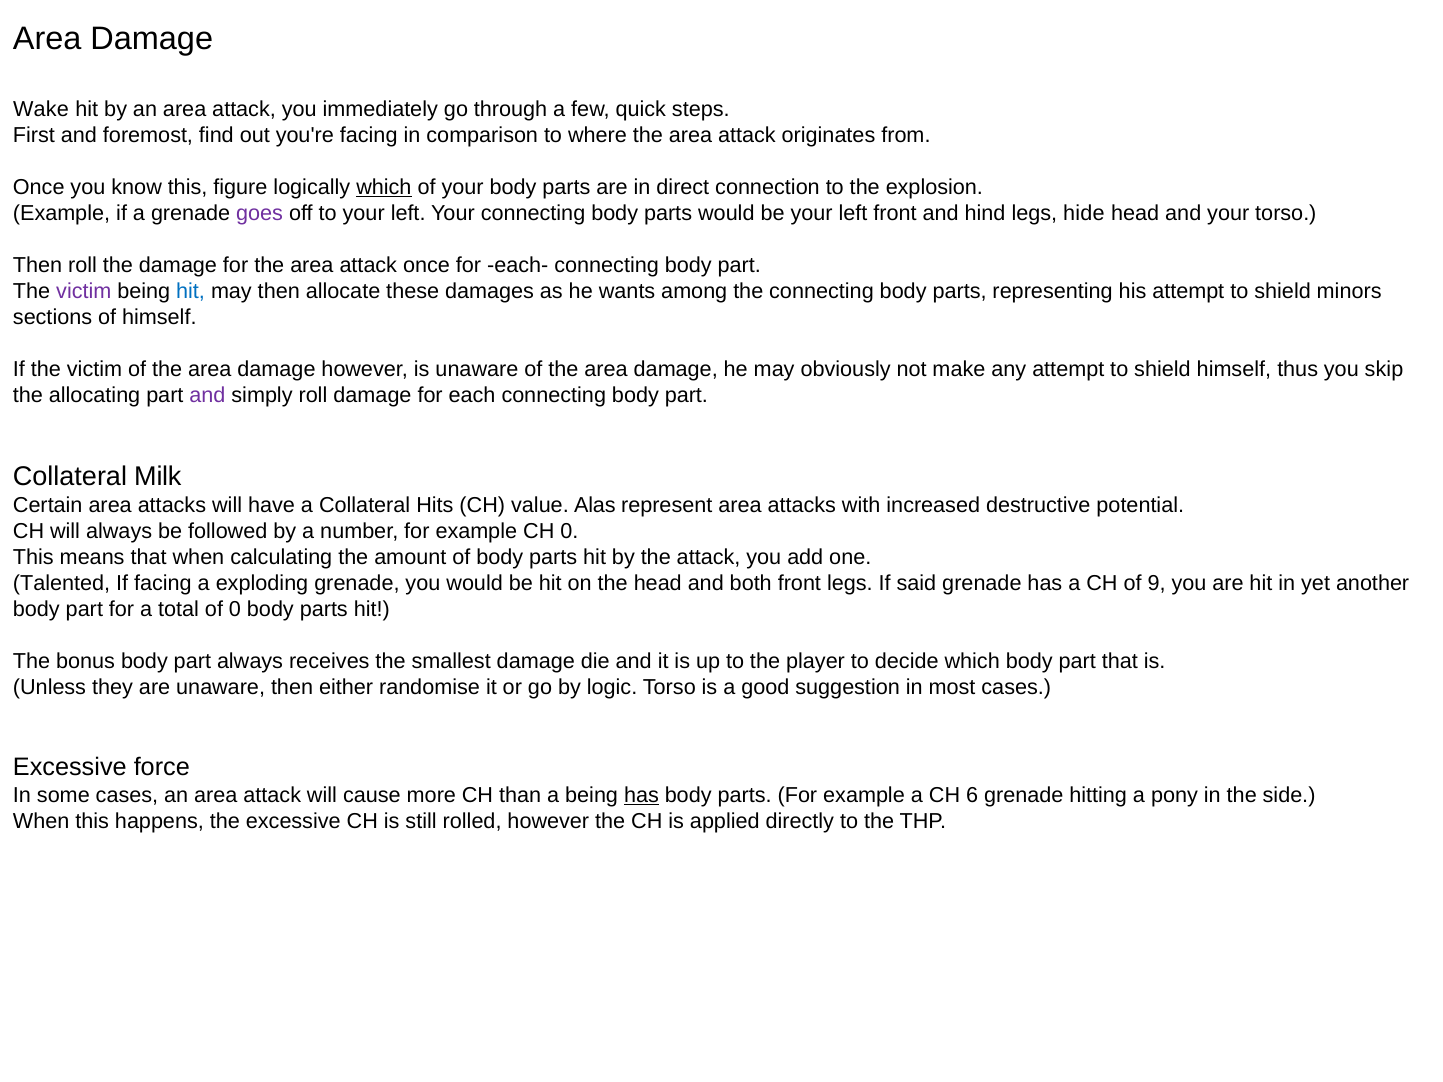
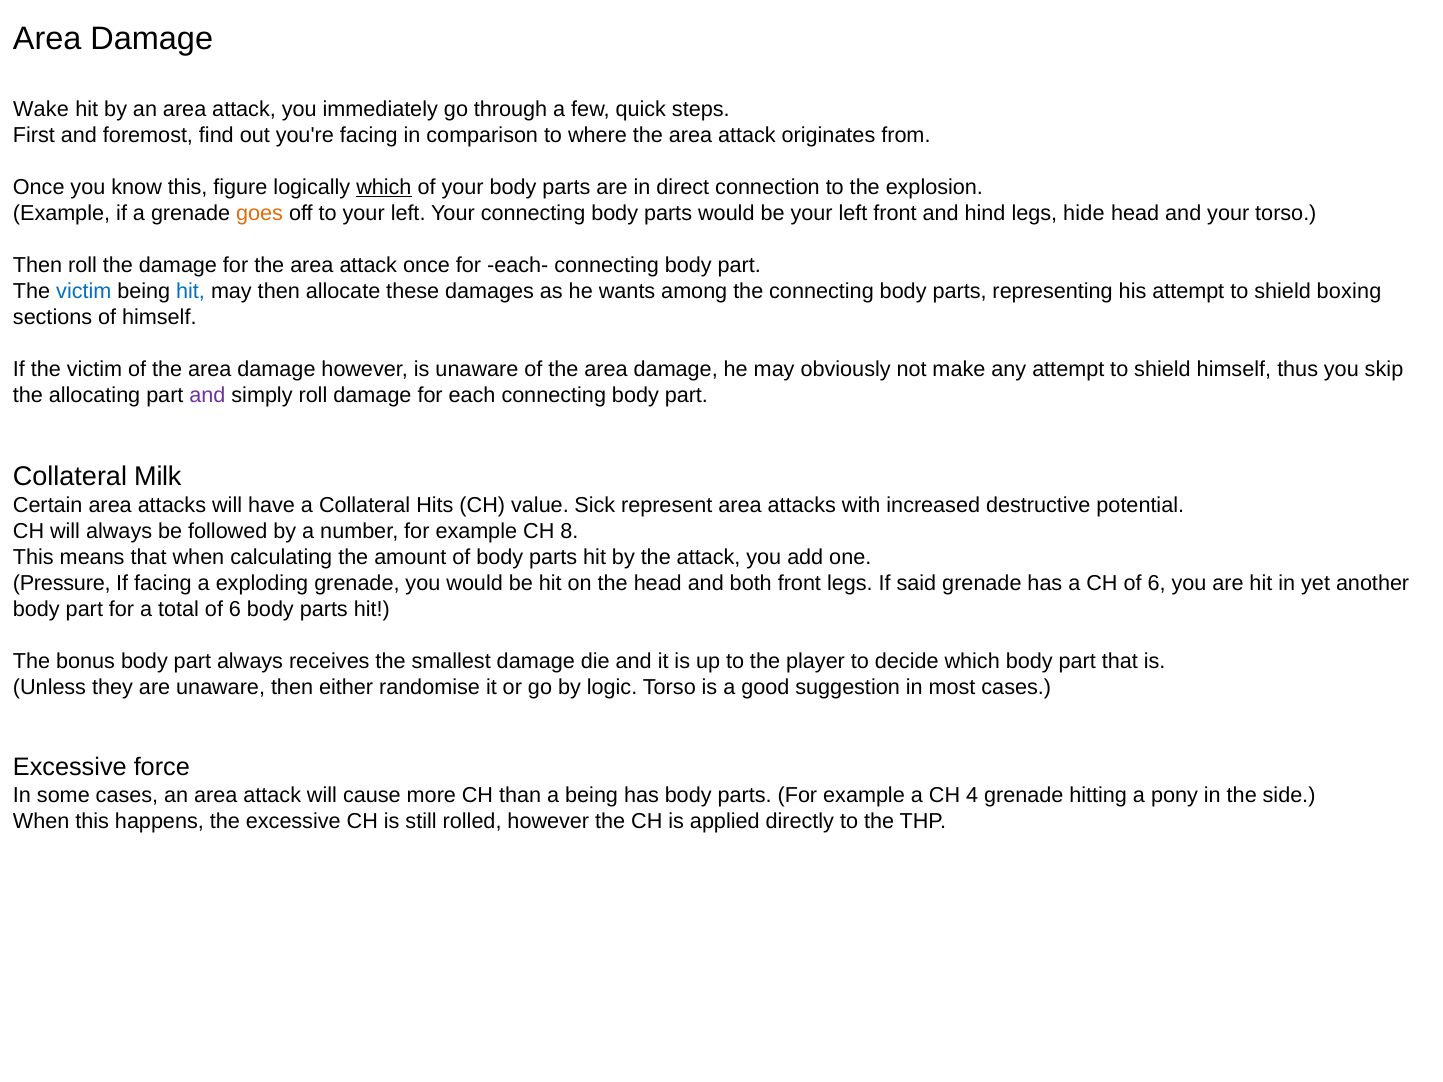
goes colour: purple -> orange
victim at (84, 291) colour: purple -> blue
minors: minors -> boxing
Alas: Alas -> Sick
CH 0: 0 -> 8
Talented: Talented -> Pressure
CH of 9: 9 -> 6
total of 0: 0 -> 6
has at (641, 796) underline: present -> none
6: 6 -> 4
